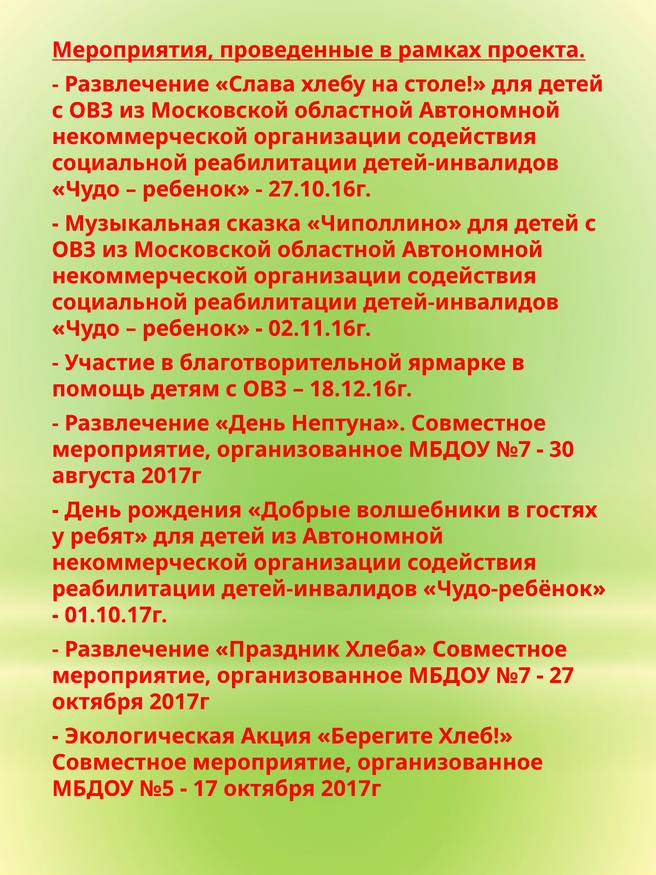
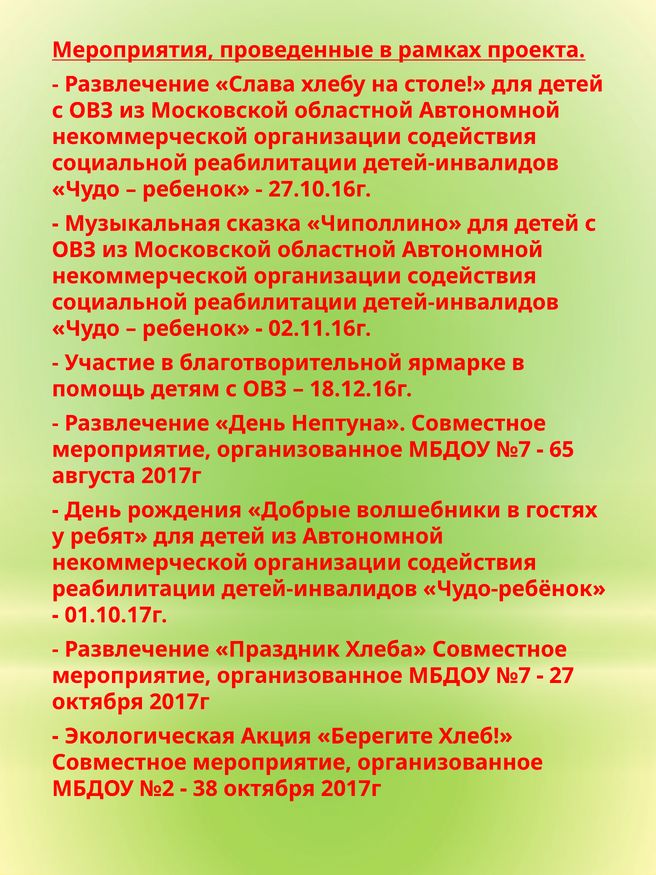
30: 30 -> 65
№5: №5 -> №2
17: 17 -> 38
